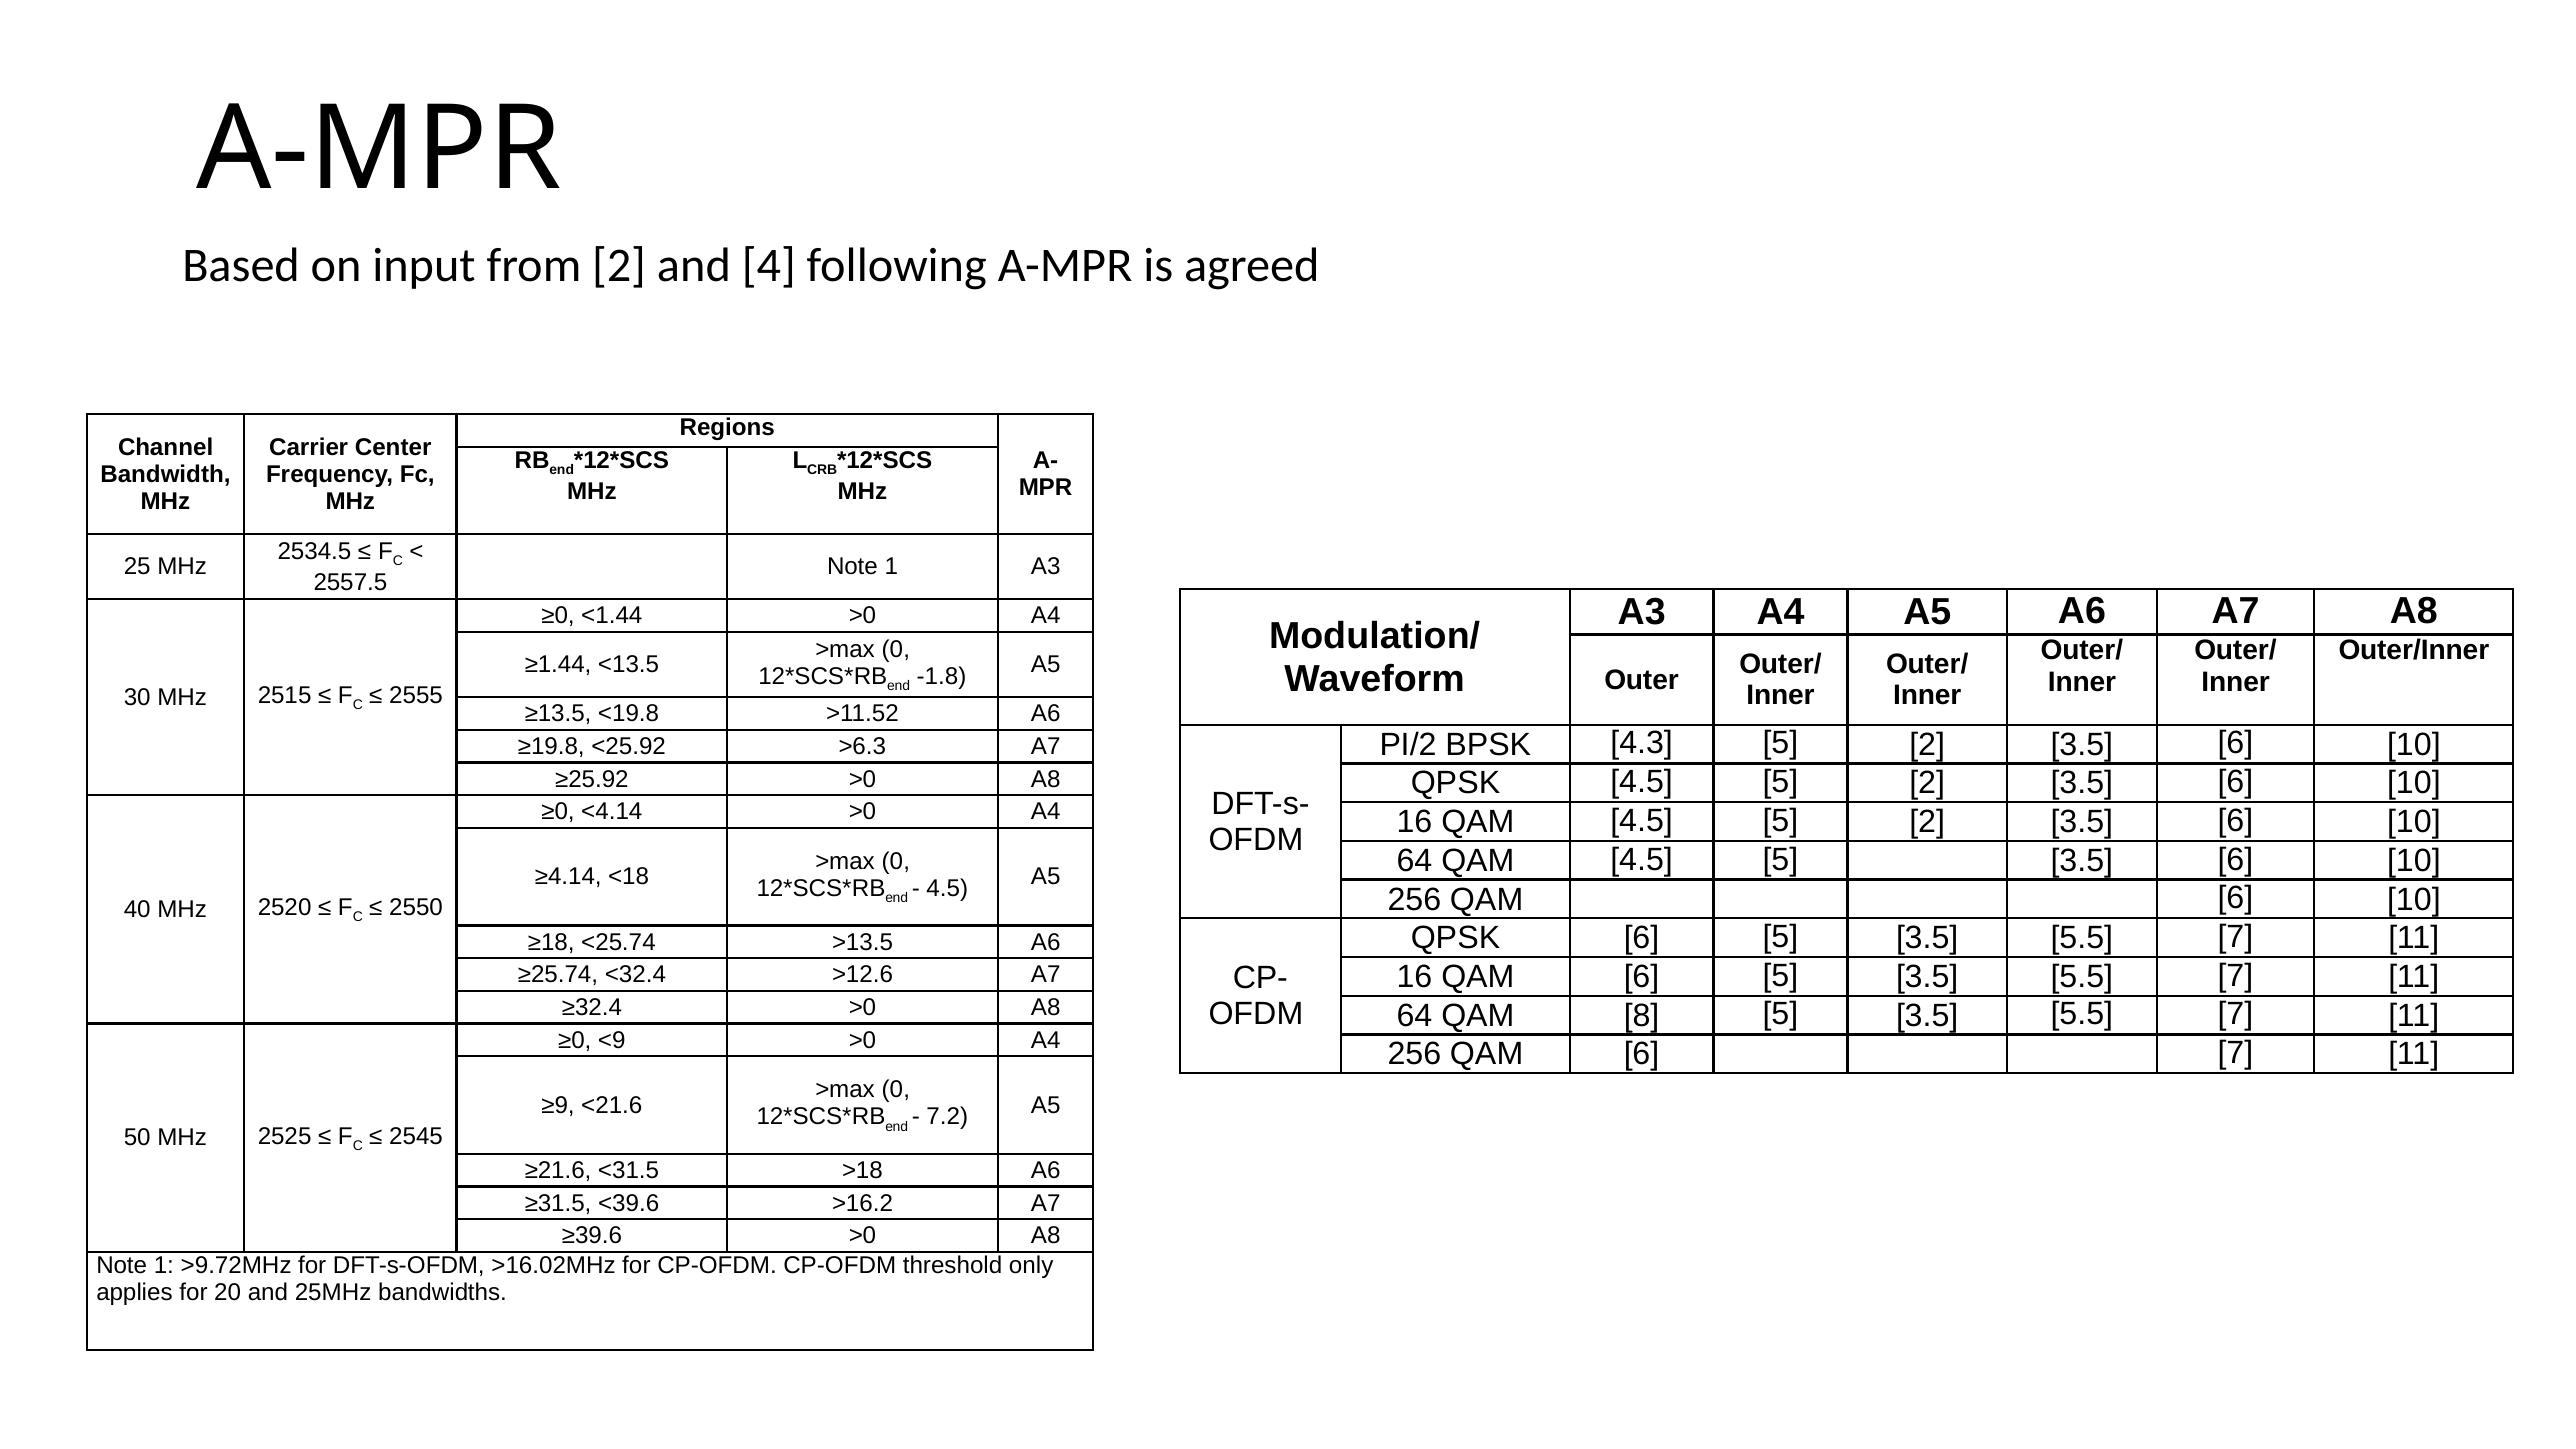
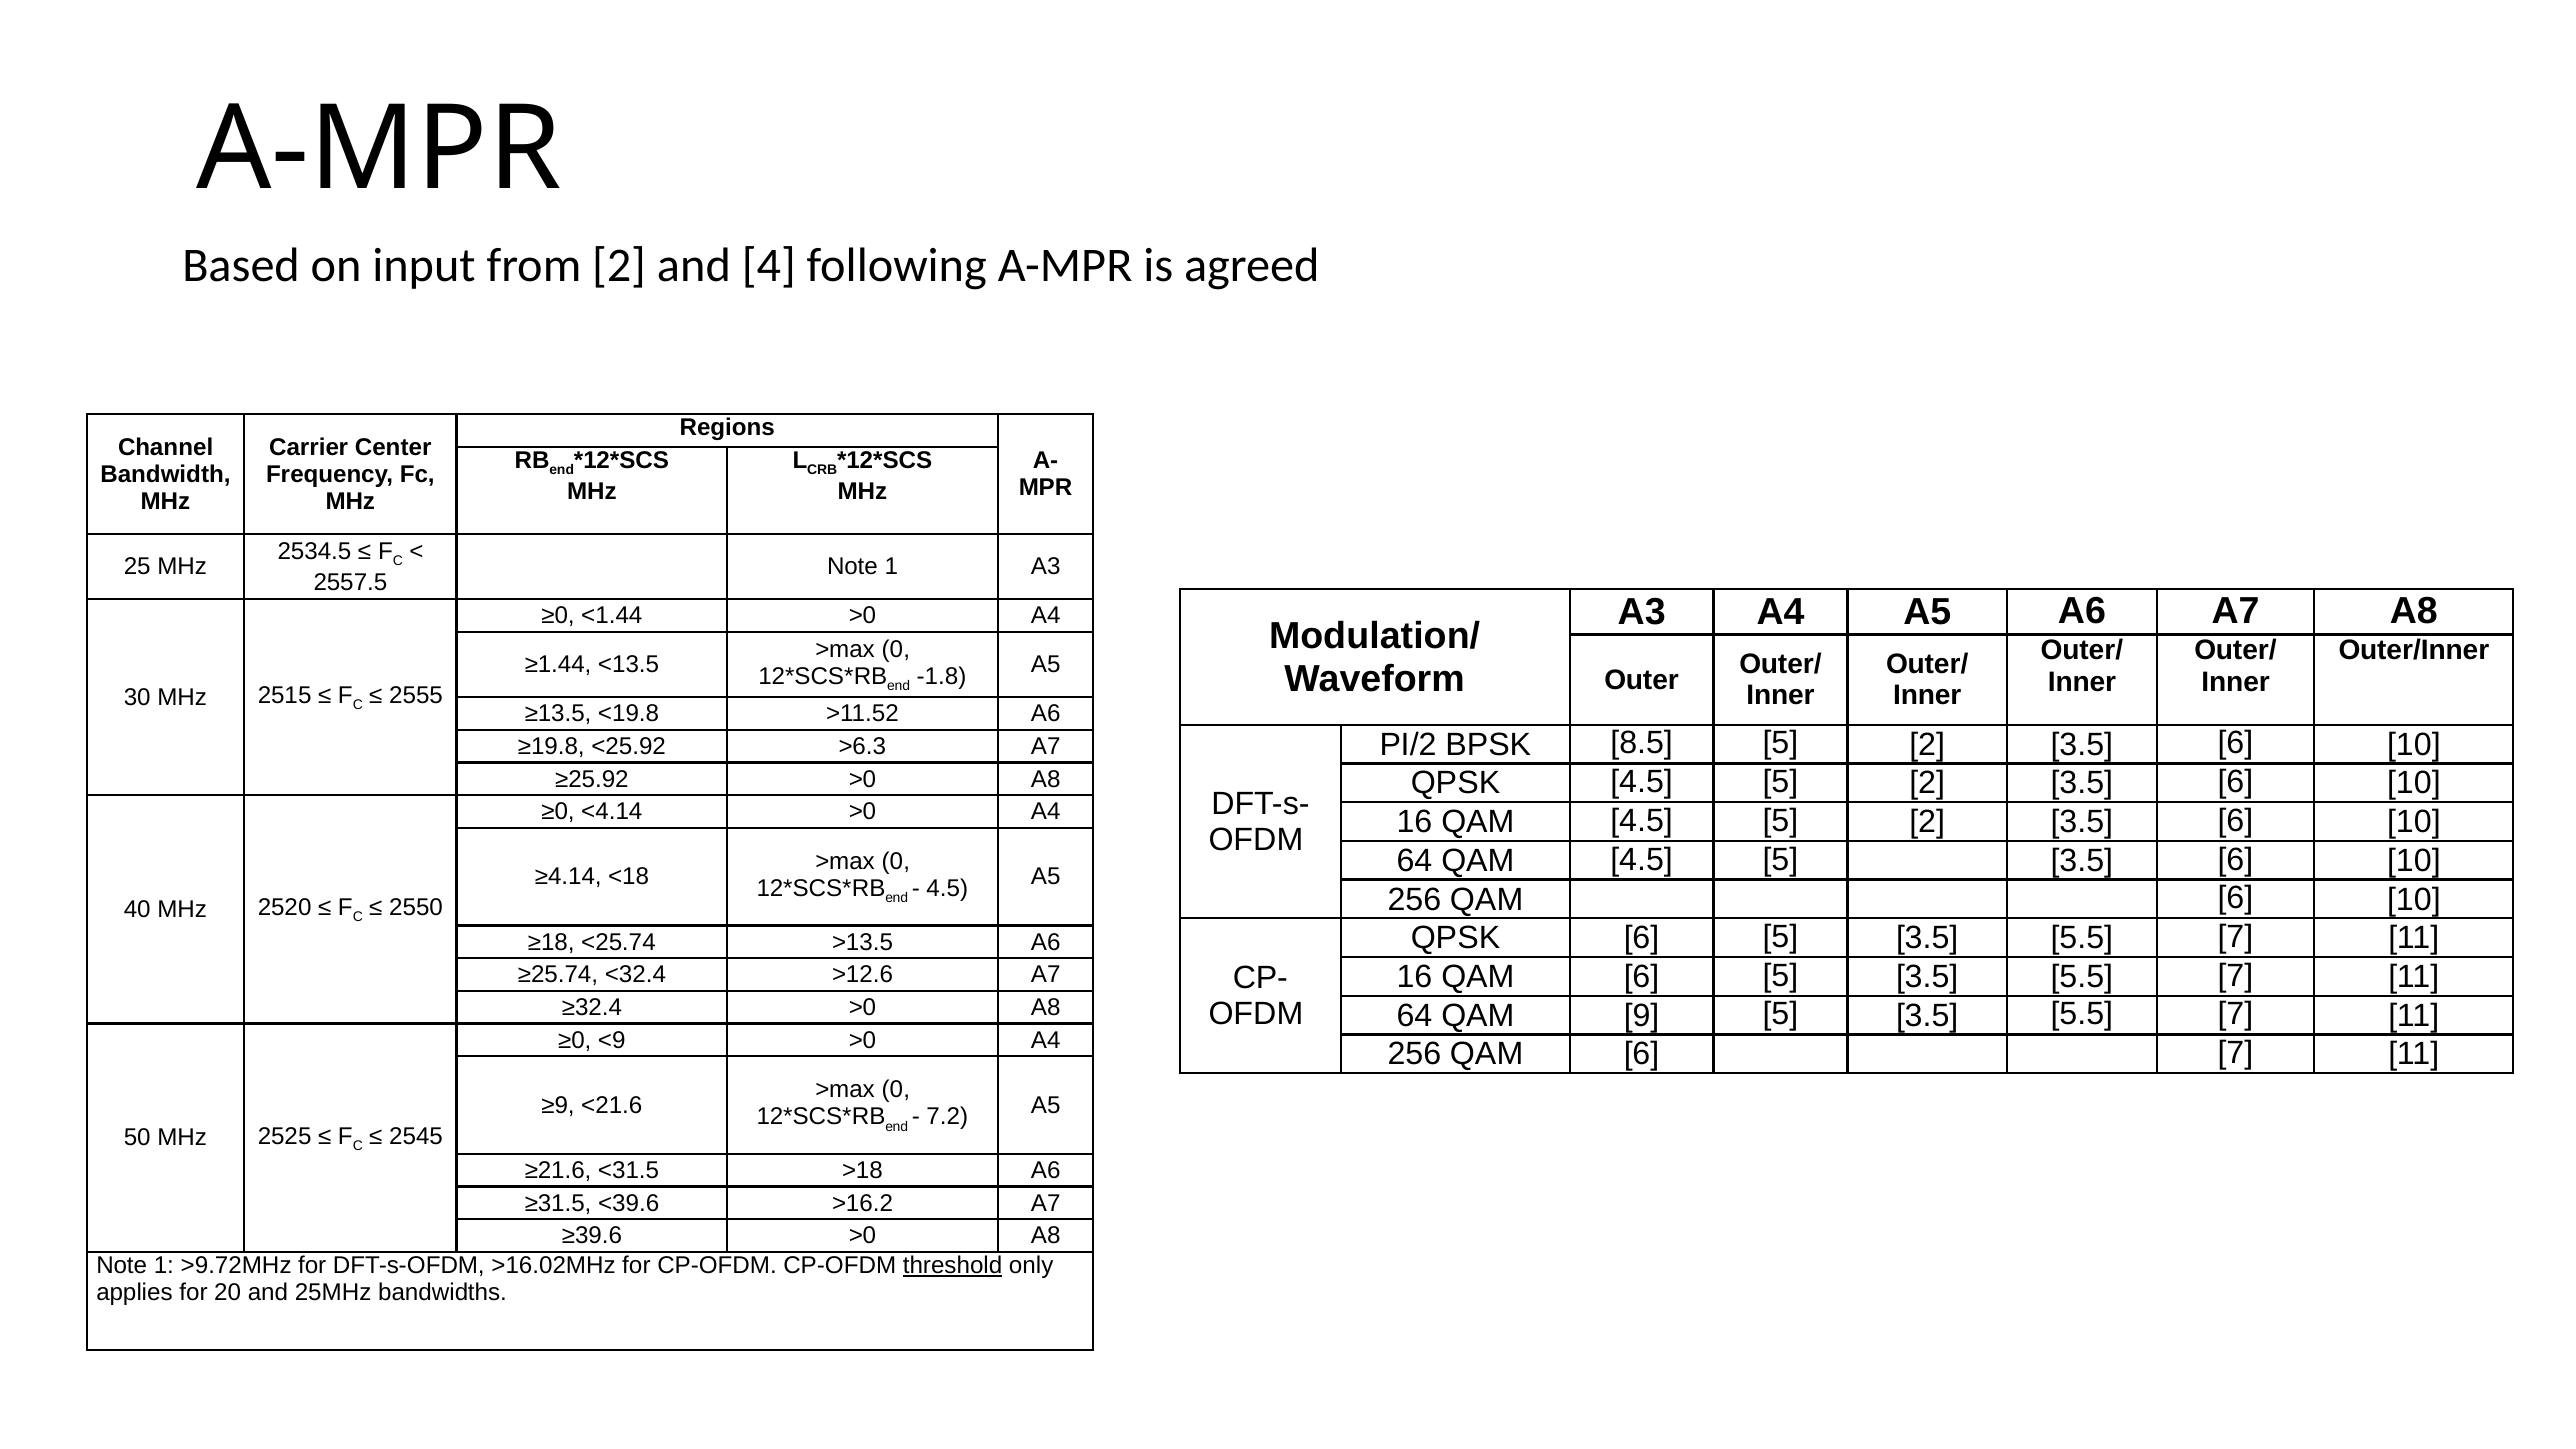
4.3: 4.3 -> 8.5
8: 8 -> 9
threshold underline: none -> present
